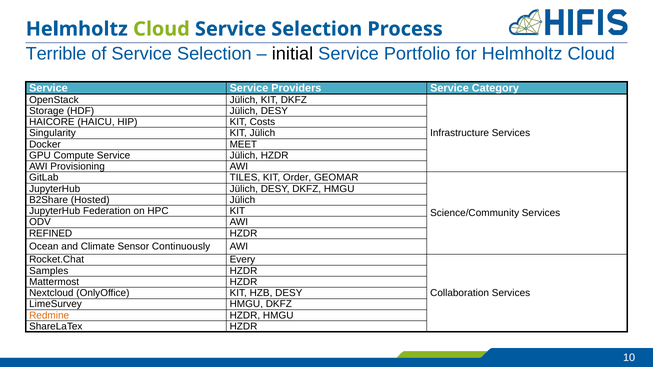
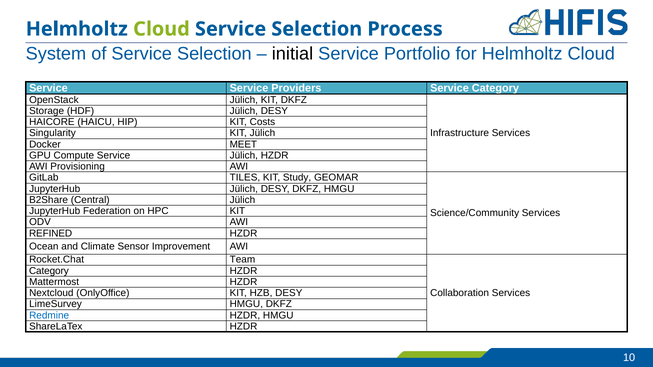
Terrible: Terrible -> System
Order: Order -> Study
Hosted: Hosted -> Central
Continuously: Continuously -> Improvement
Every: Every -> Team
Samples at (49, 271): Samples -> Category
Redmine colour: orange -> blue
